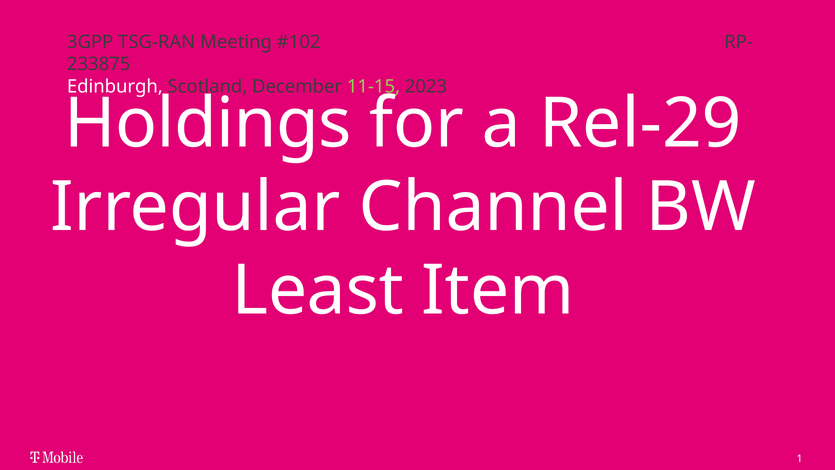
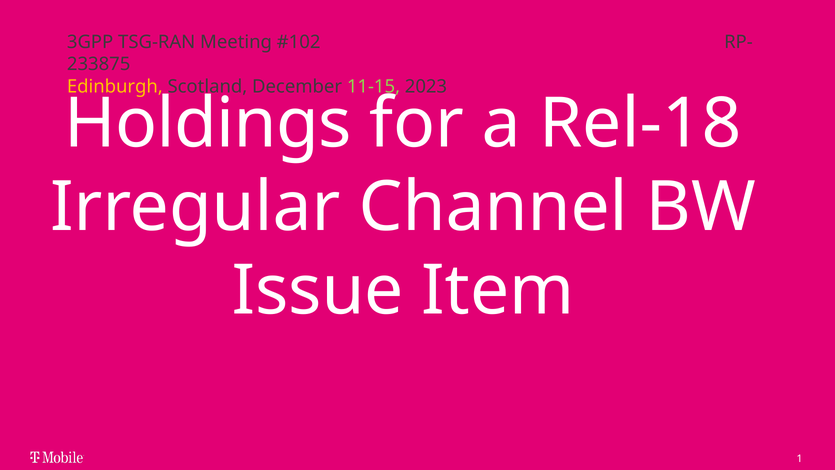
Edinburgh colour: white -> yellow
Rel-29: Rel-29 -> Rel-18
Least: Least -> Issue
